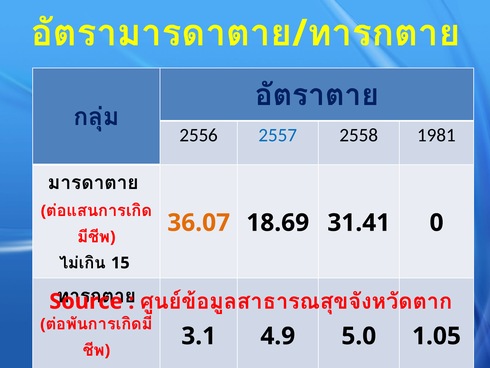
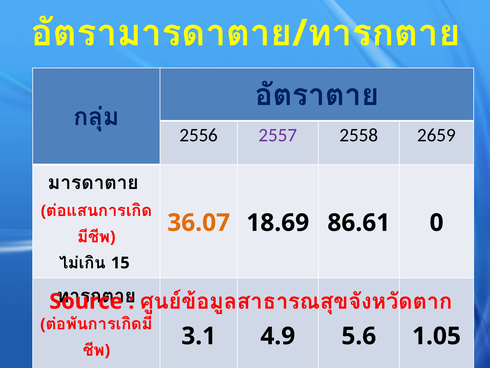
2557 colour: blue -> purple
1981: 1981 -> 2659
31.41: 31.41 -> 86.61
5.0: 5.0 -> 5.6
